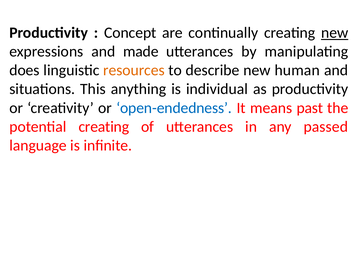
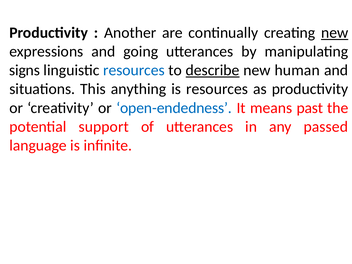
Concept: Concept -> Another
made: made -> going
does: does -> signs
resources at (134, 70) colour: orange -> blue
describe underline: none -> present
is individual: individual -> resources
potential creating: creating -> support
